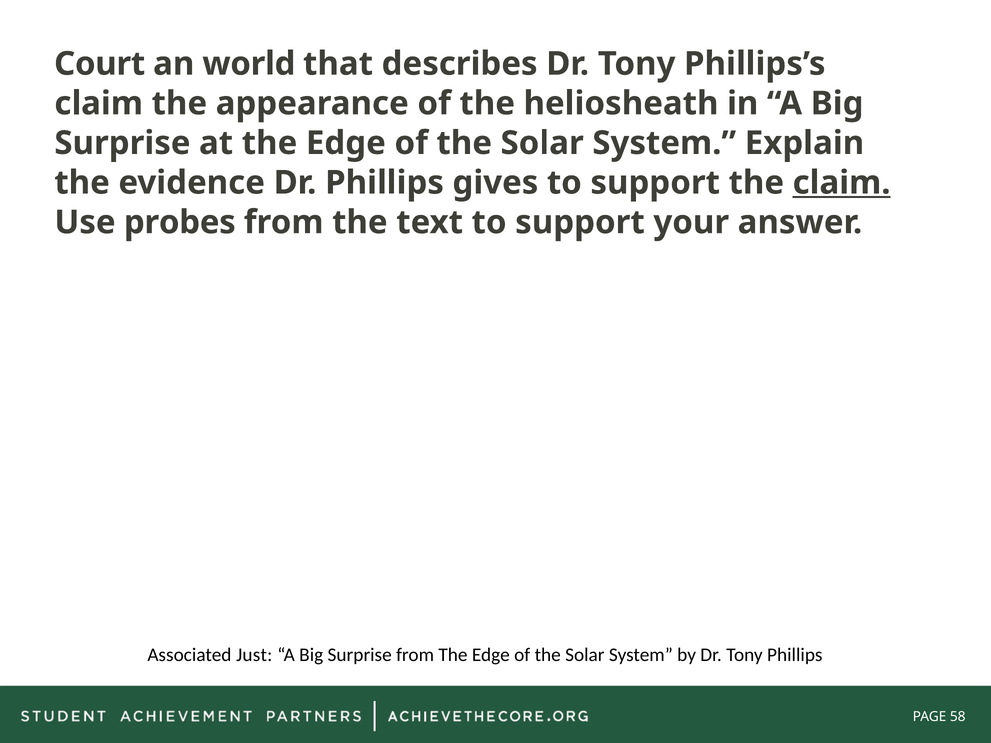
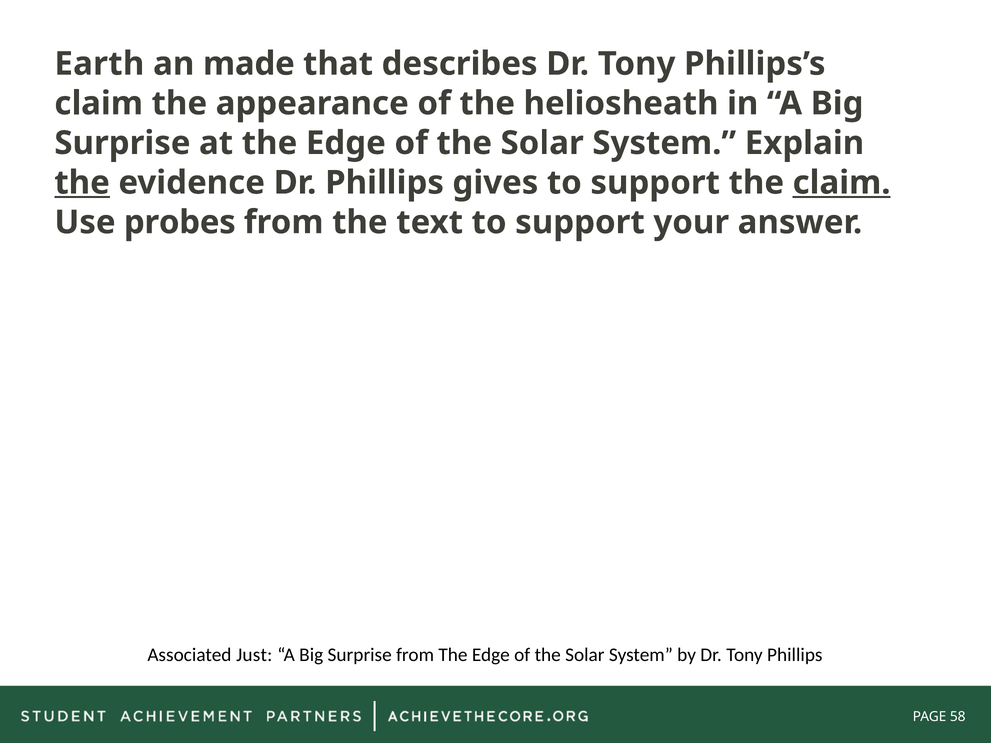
Court: Court -> Earth
world: world -> made
the at (82, 183) underline: none -> present
